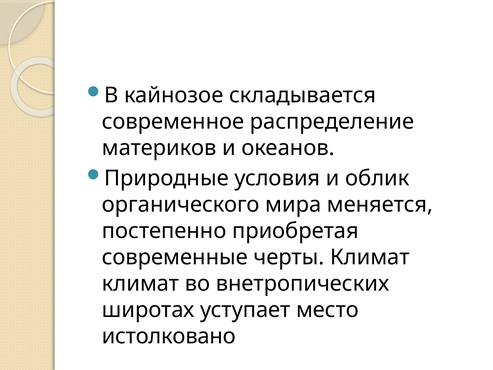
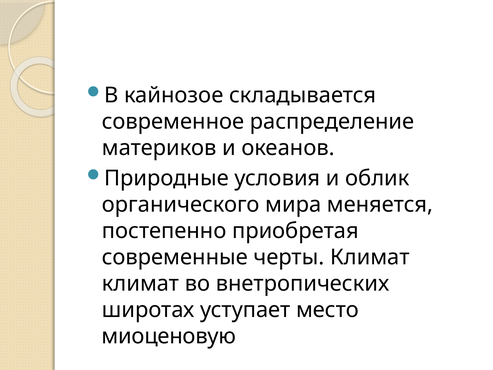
истолковано: истолковано -> миоценовую
